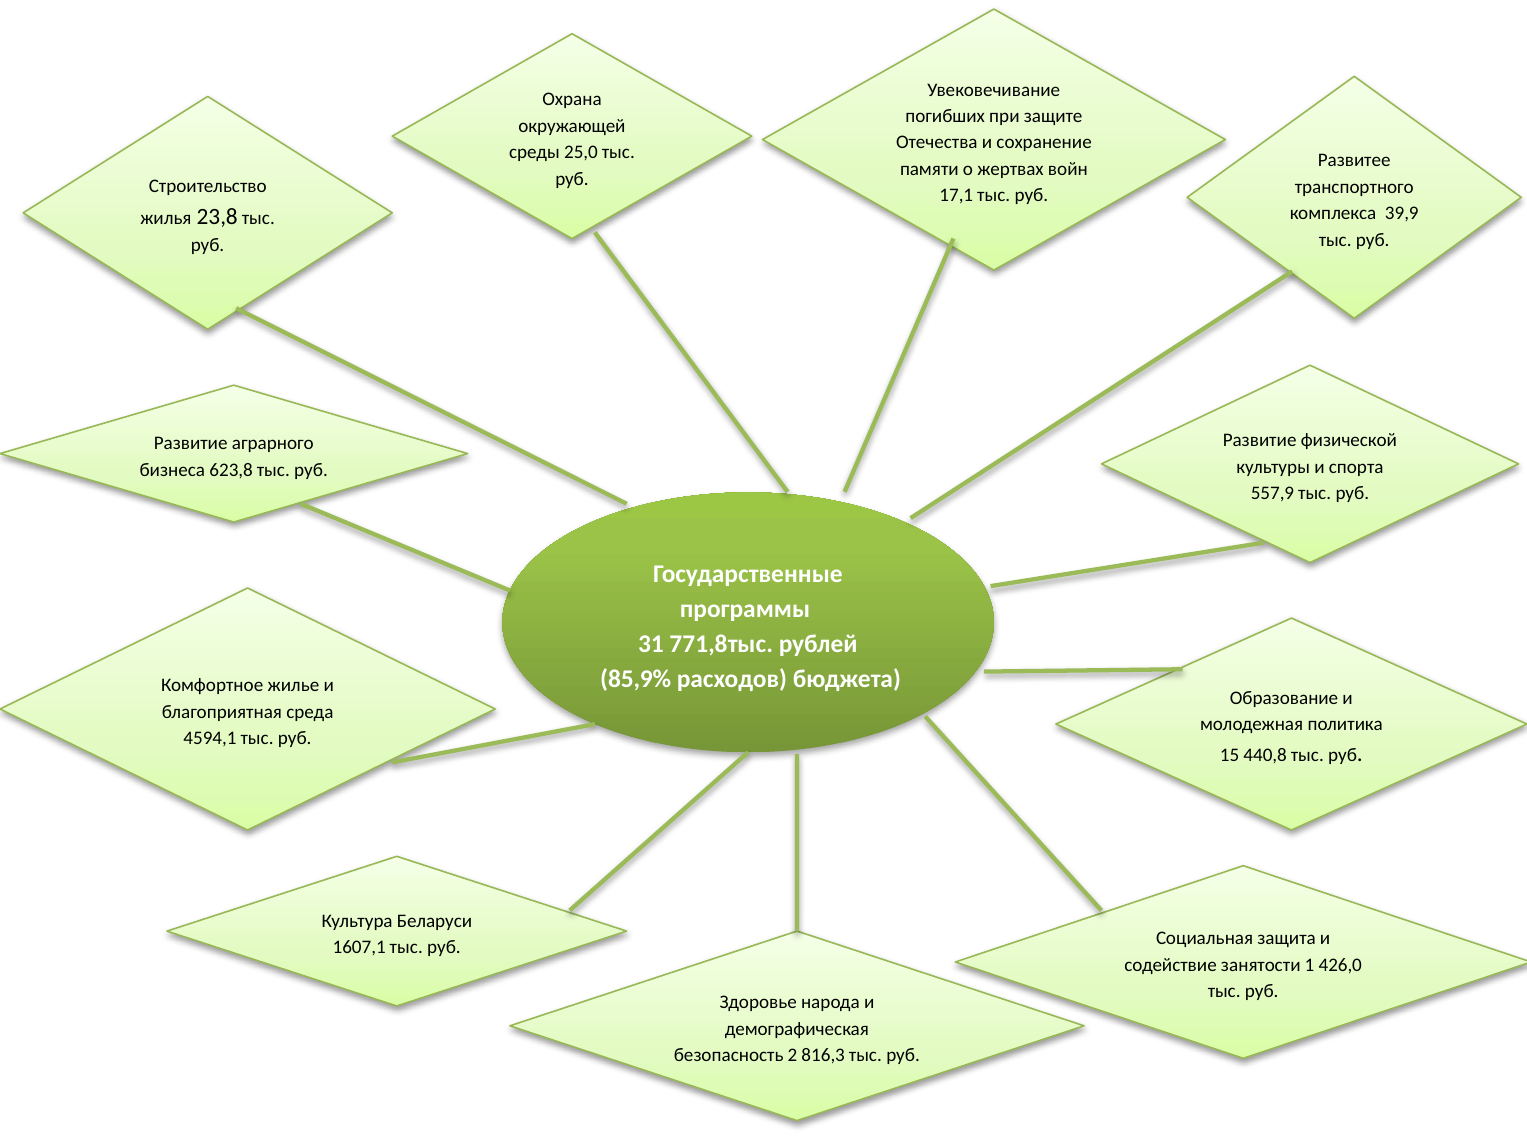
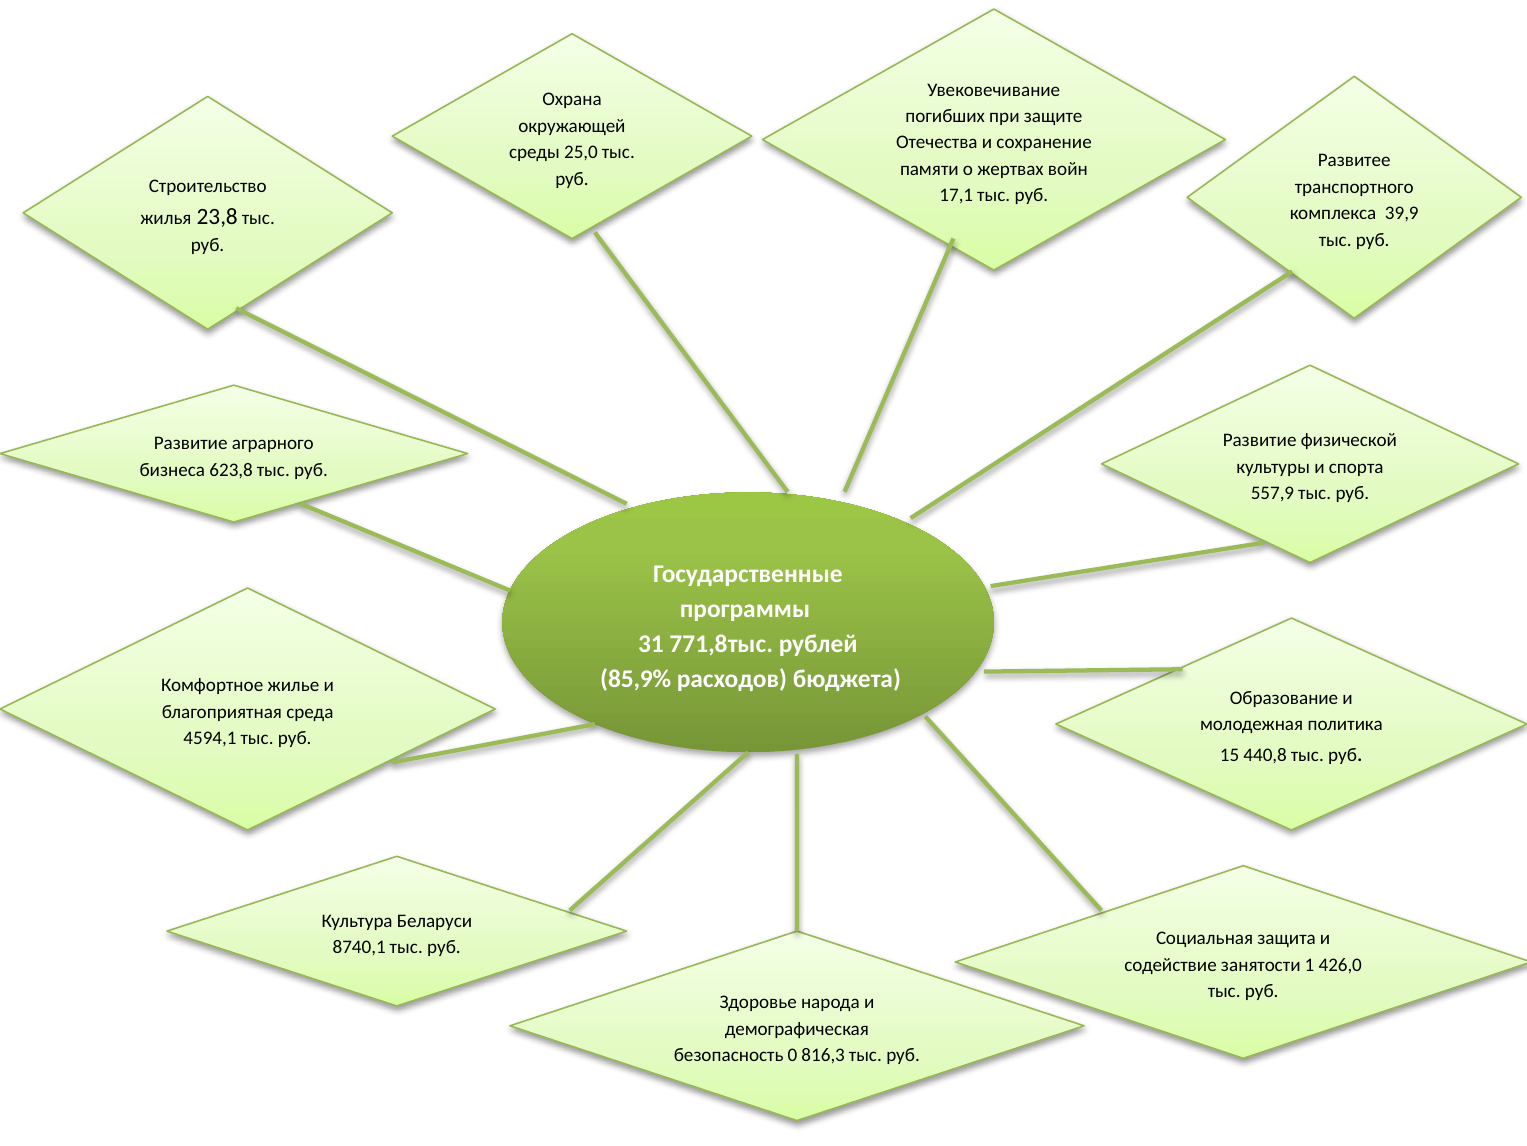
1607,1: 1607,1 -> 8740,1
2: 2 -> 0
